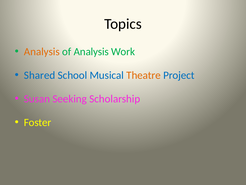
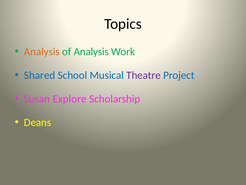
Theatre colour: orange -> purple
Seeking: Seeking -> Explore
Foster: Foster -> Deans
